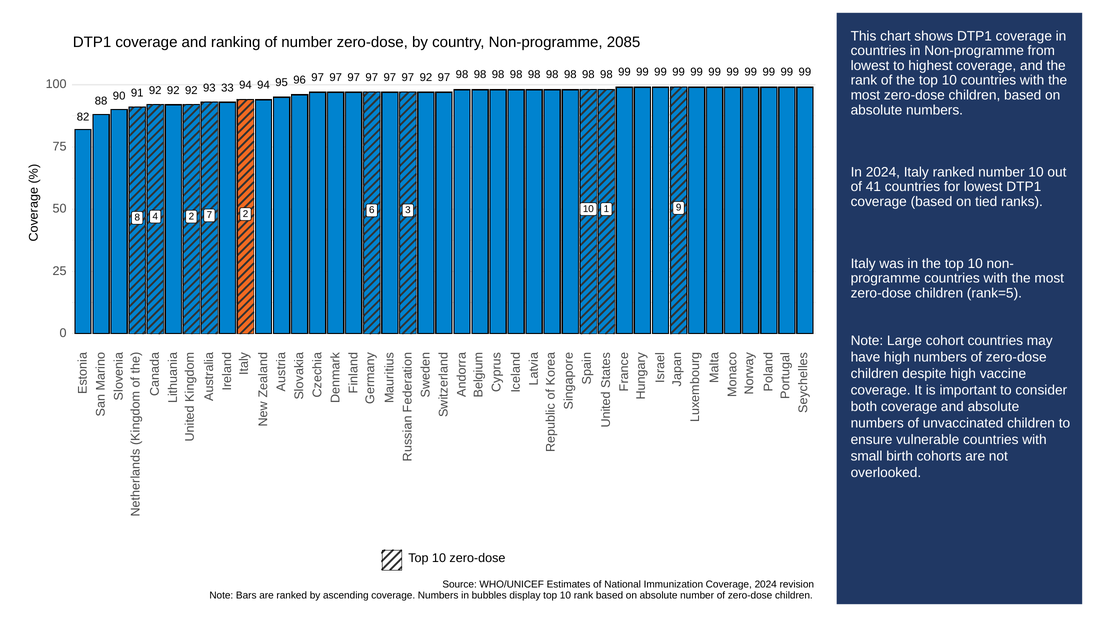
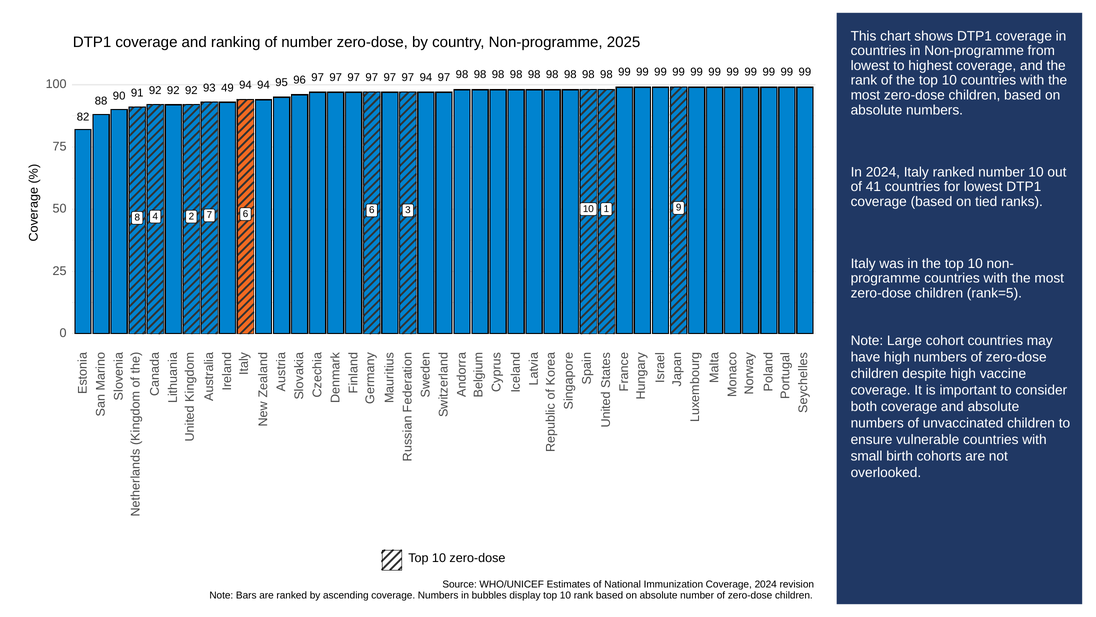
2085: 2085 -> 2025
97 92: 92 -> 94
33: 33 -> 49
7 2: 2 -> 6
